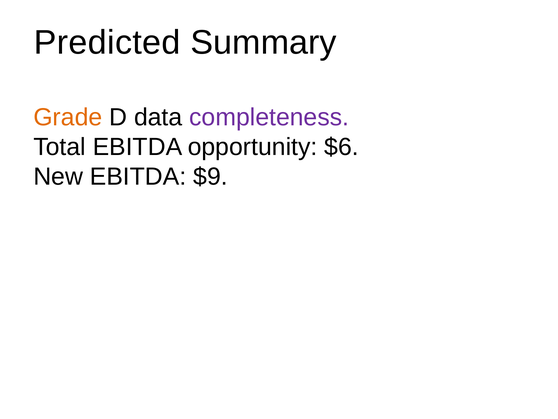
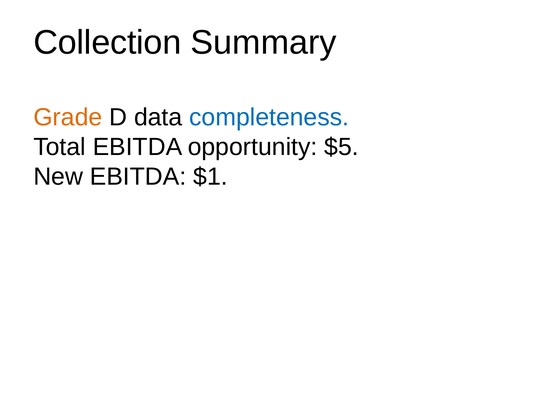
Predicted: Predicted -> Collection
completeness colour: purple -> blue
$6: $6 -> $5
$9: $9 -> $1
